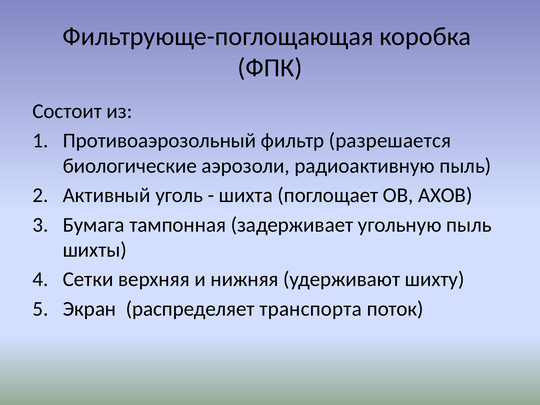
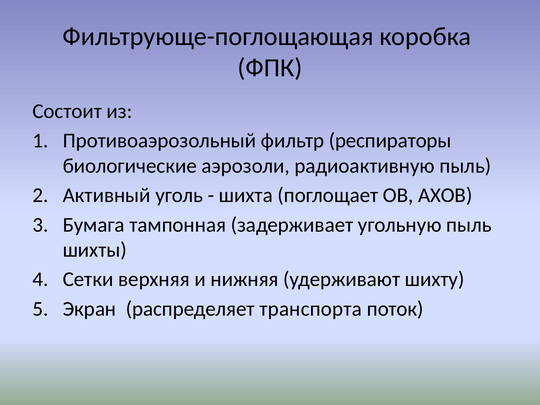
разрешается: разрешается -> респираторы
